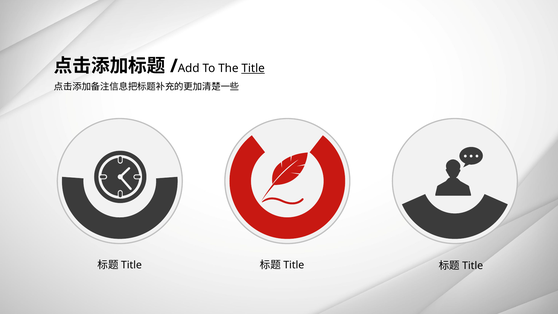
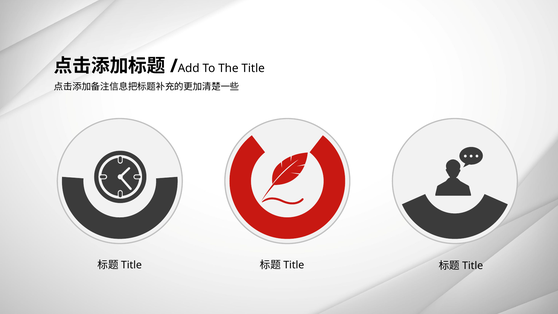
Title underline: present -> none
